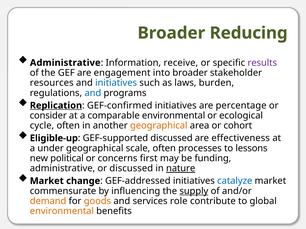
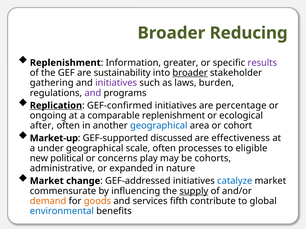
Administrative at (65, 63): Administrative -> Replenishment
receive: receive -> greater
engagement: engagement -> sustainability
broader at (190, 73) underline: none -> present
resources: resources -> gathering
initiatives at (116, 83) colour: blue -> purple
and at (93, 93) colour: blue -> purple
consider: consider -> ongoing
comparable environmental: environmental -> replenishment
cycle: cycle -> after
geographical at (159, 126) colour: orange -> blue
Eligible-up: Eligible-up -> Market-up
lessons: lessons -> eligible
first: first -> play
funding: funding -> cohorts
or discussed: discussed -> expanded
nature underline: present -> none
role: role -> fifth
environmental at (62, 212) colour: orange -> blue
